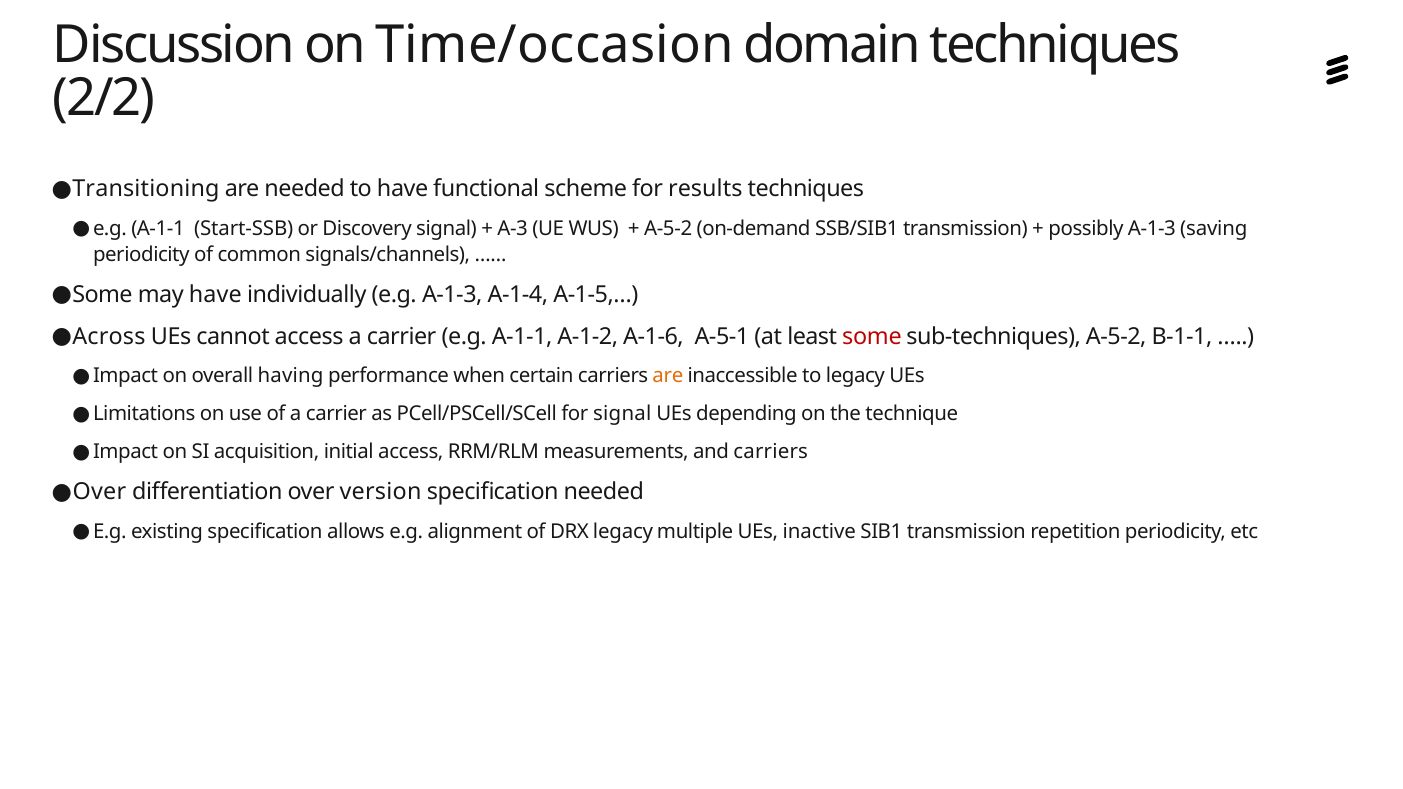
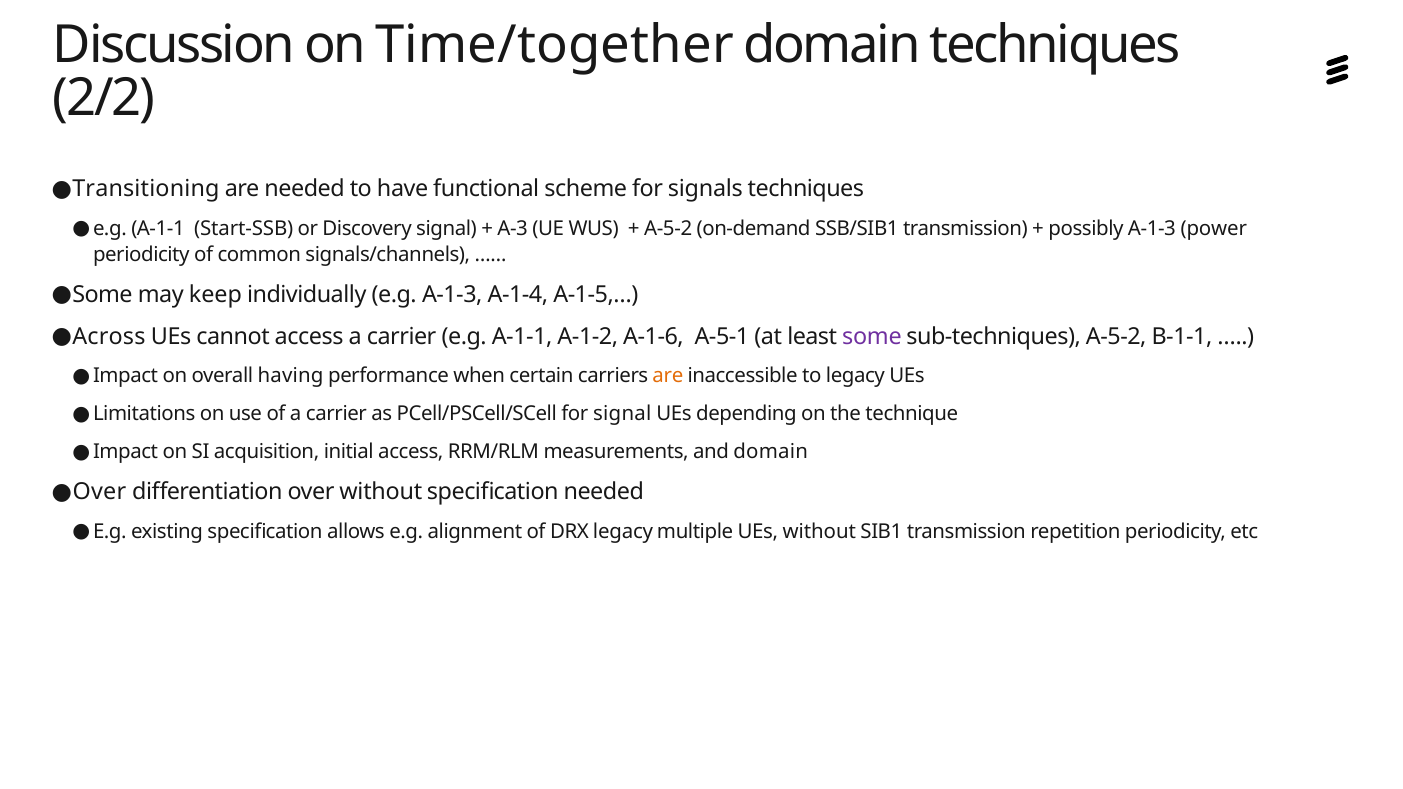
Time/occasion: Time/occasion -> Time/together
results: results -> signals
saving: saving -> power
may have: have -> keep
some at (872, 336) colour: red -> purple
and carriers: carriers -> domain
over version: version -> without
UEs inactive: inactive -> without
